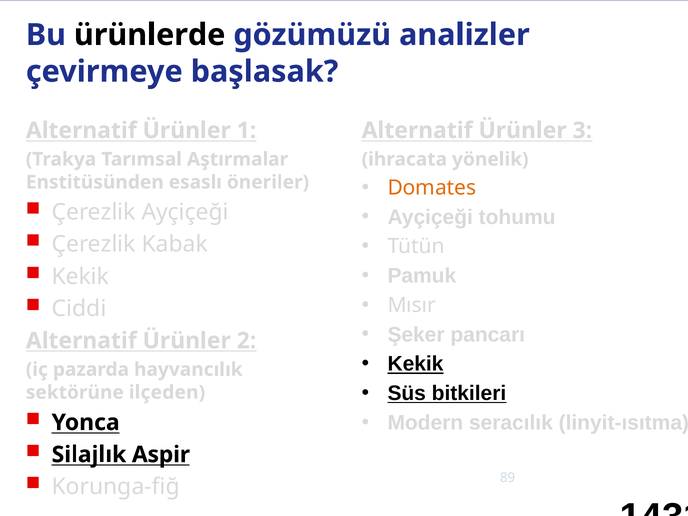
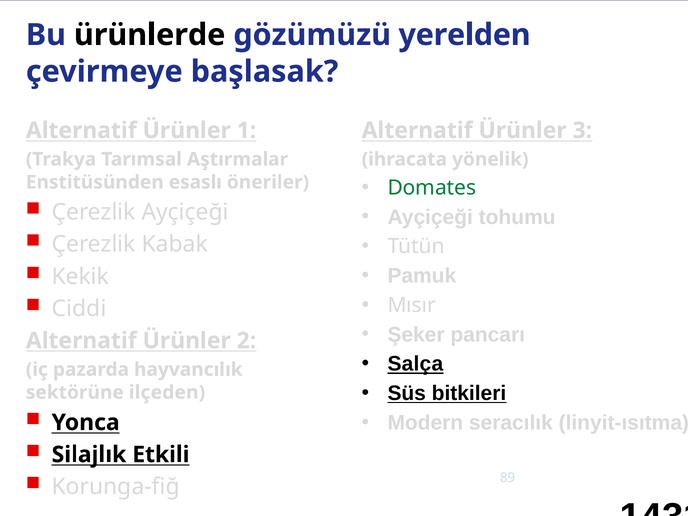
analizler: analizler -> yerelden
Domates colour: orange -> green
Kekik at (415, 364): Kekik -> Salça
Aspir: Aspir -> Etkili
